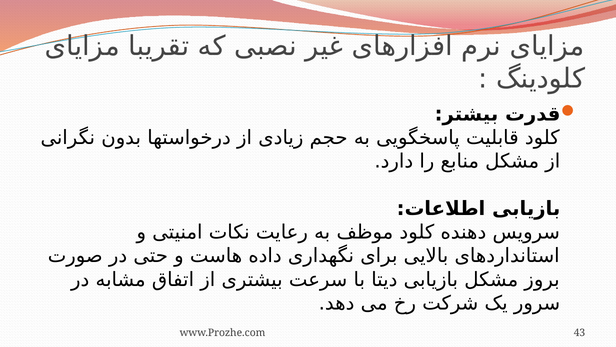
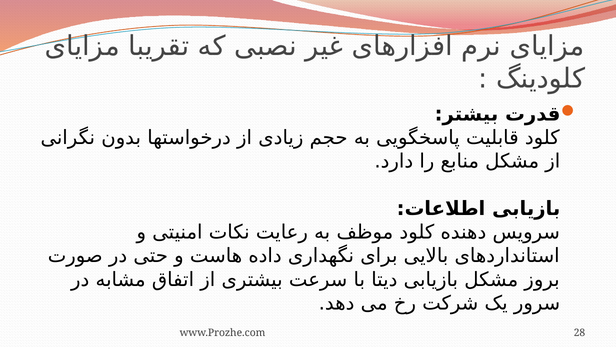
43: 43 -> 28
